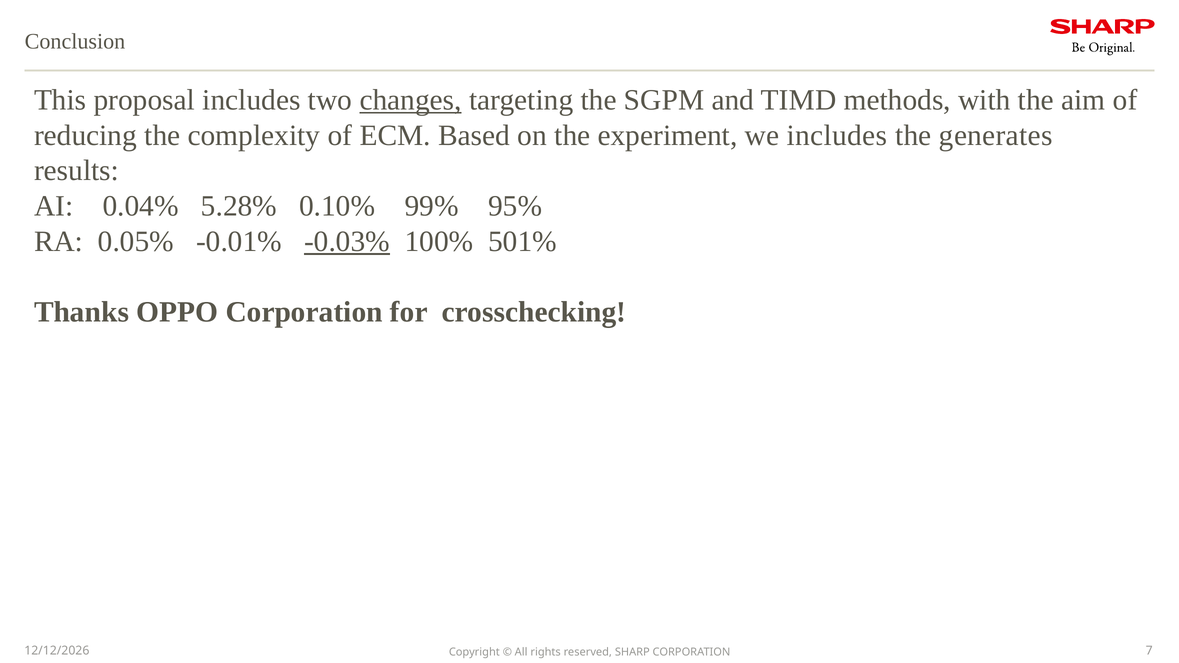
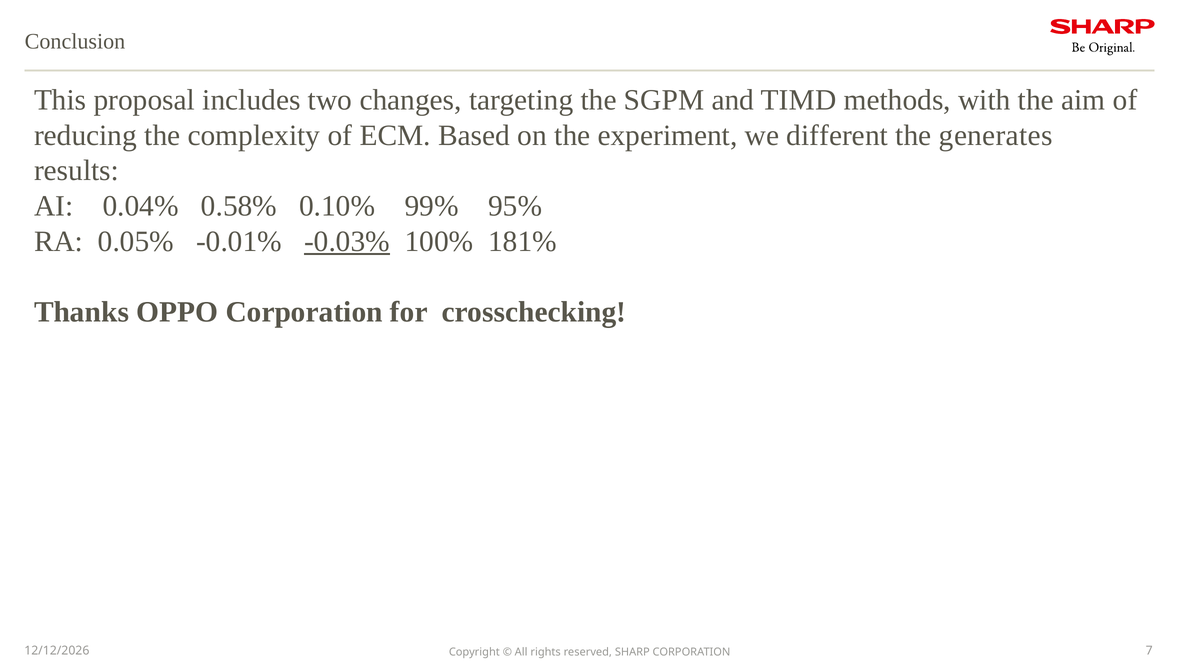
changes underline: present -> none
we includes: includes -> different
5.28%: 5.28% -> 0.58%
501%: 501% -> 181%
